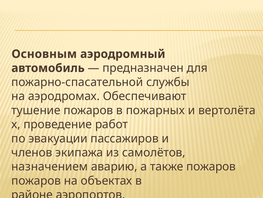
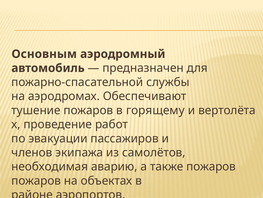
пожарных: пожарных -> горящему
назначением: назначением -> необходимая
